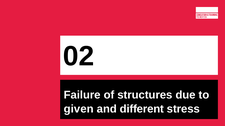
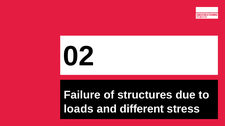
given: given -> loads
